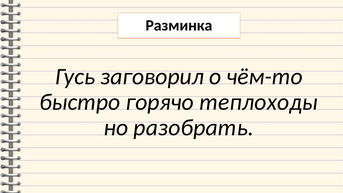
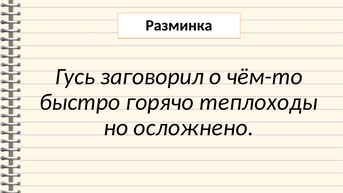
разобрать: разобрать -> осложнено
